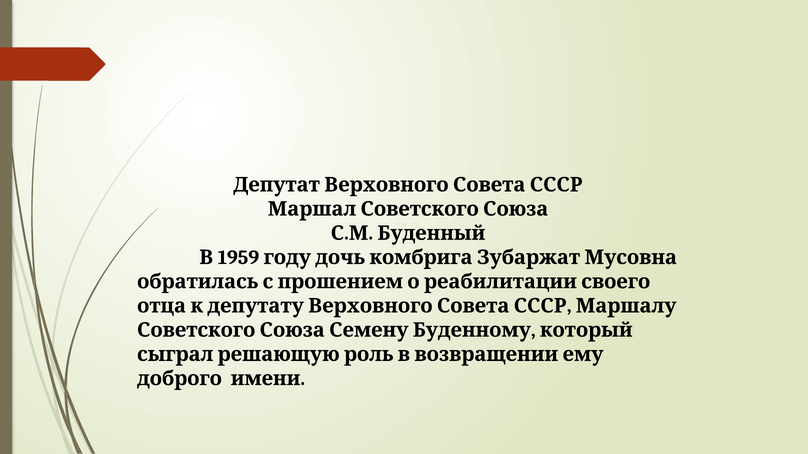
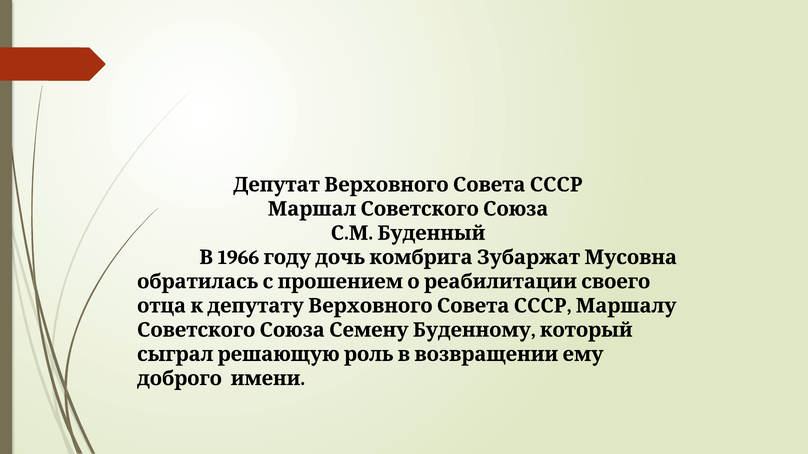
1959: 1959 -> 1966
